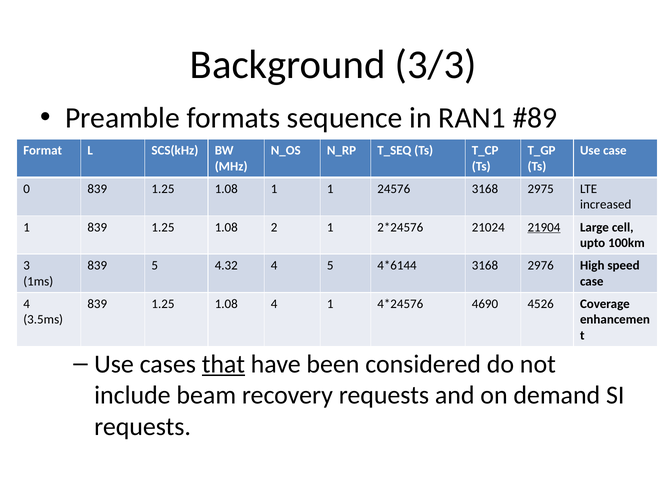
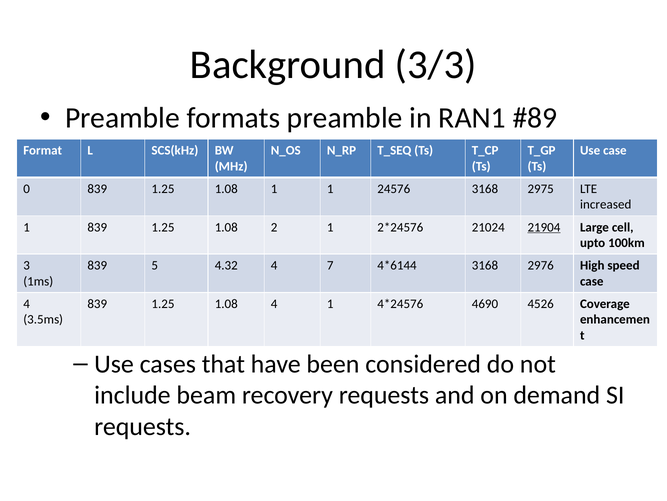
formats sequence: sequence -> preamble
4 5: 5 -> 7
that underline: present -> none
